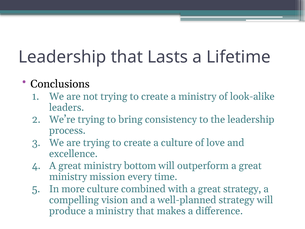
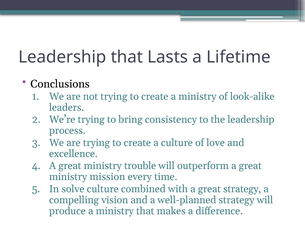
bottom: bottom -> trouble
more: more -> solve
